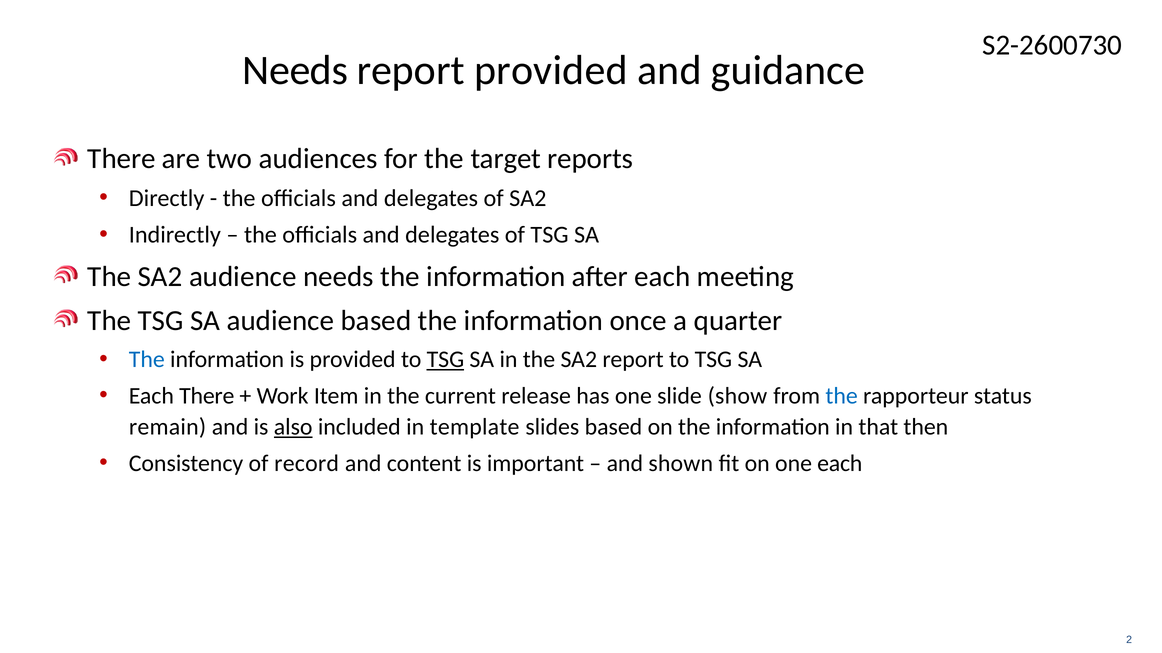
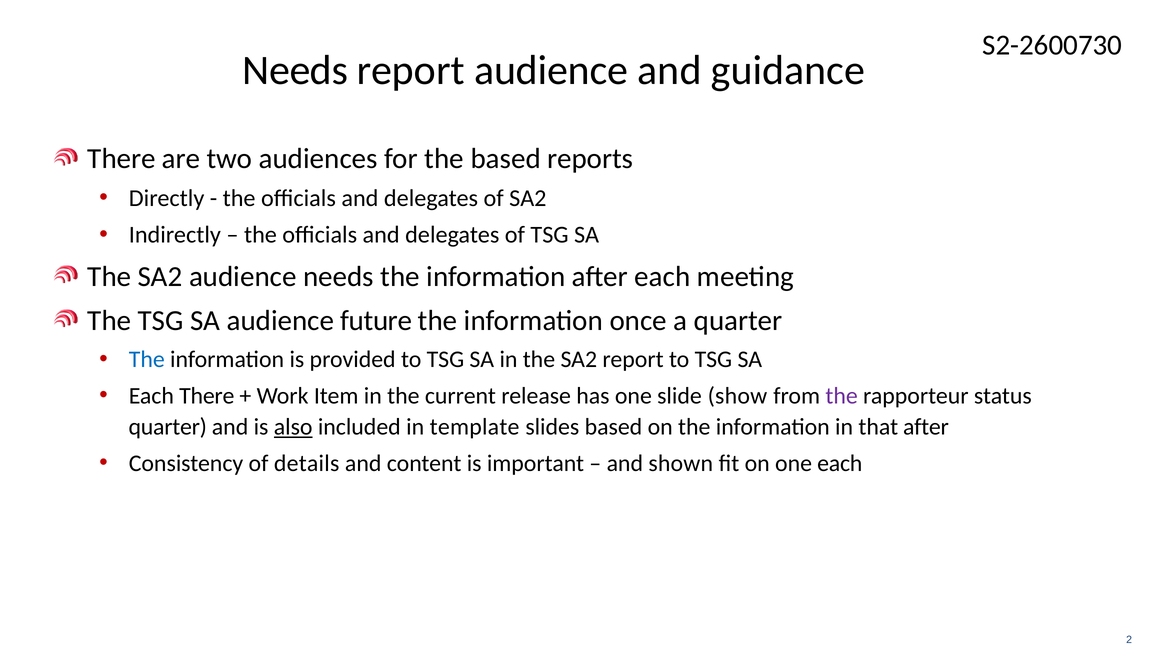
report provided: provided -> audience
the target: target -> based
audience based: based -> future
TSG at (445, 360) underline: present -> none
the at (842, 396) colour: blue -> purple
remain at (168, 428): remain -> quarter
that then: then -> after
record: record -> details
